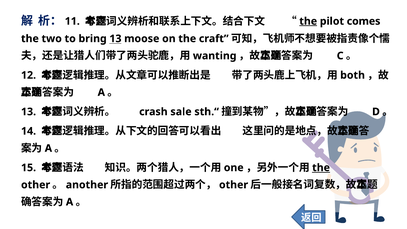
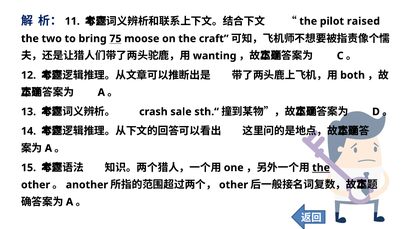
the at (308, 21) underline: present -> none
comes: comes -> raised
bring 13: 13 -> 75
